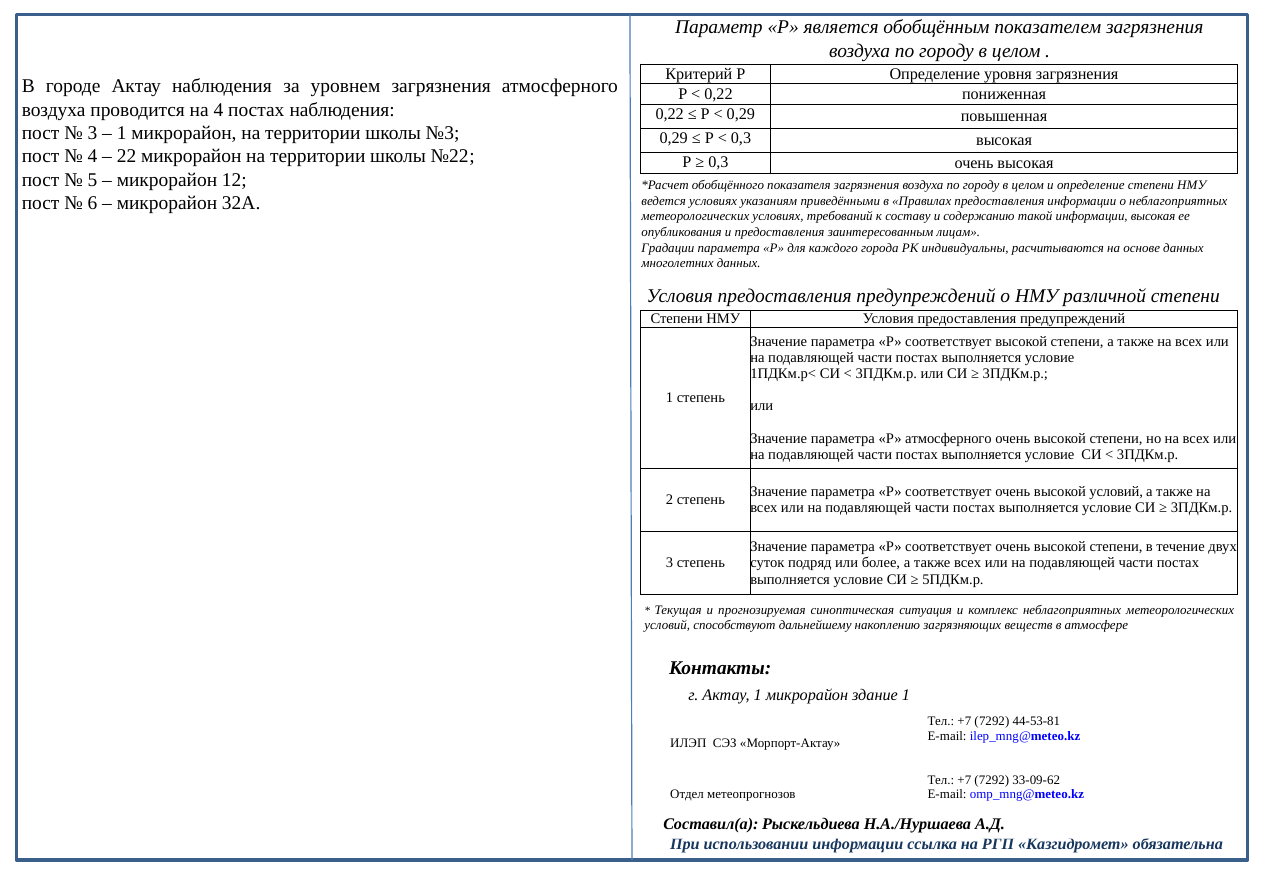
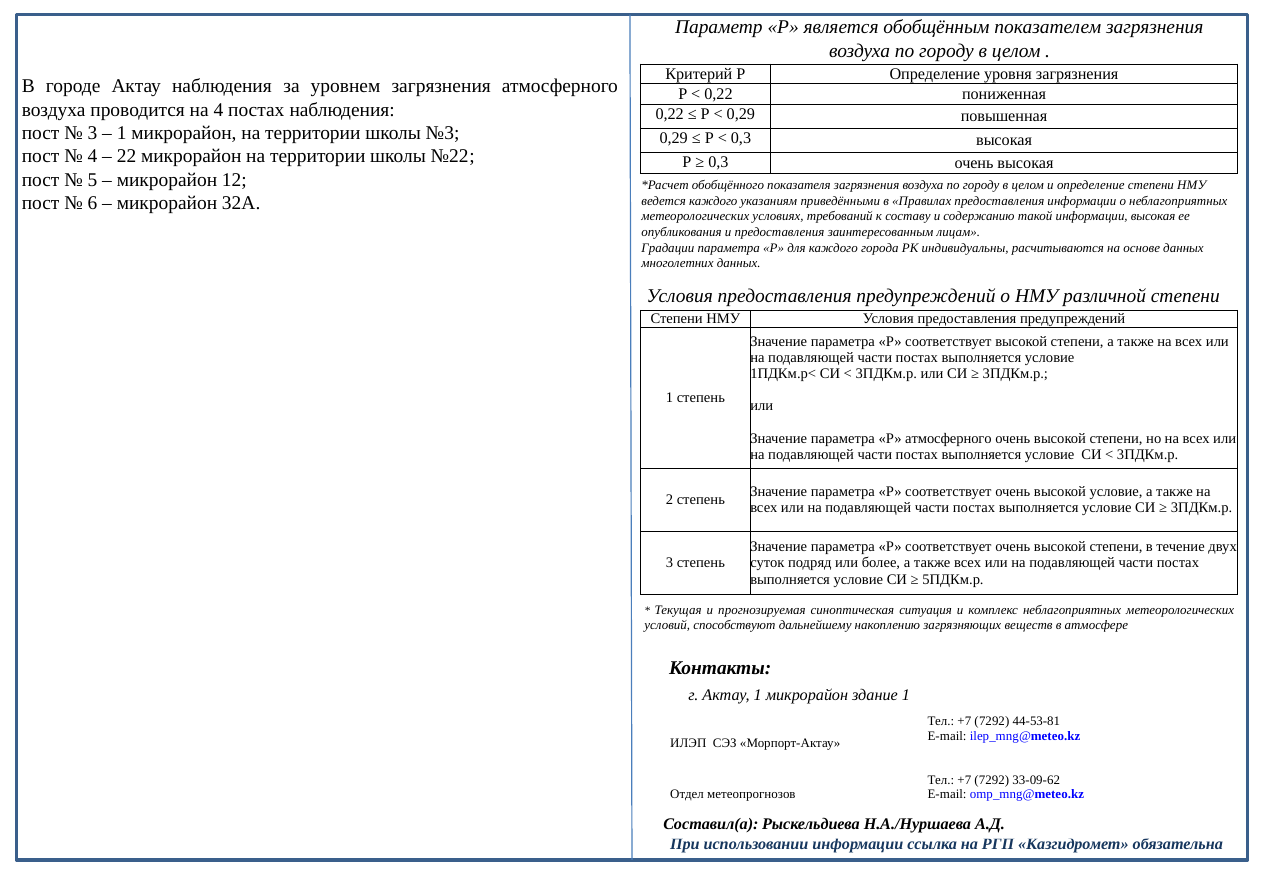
ведется условиях: условиях -> каждого
высокой условий: условий -> условие
